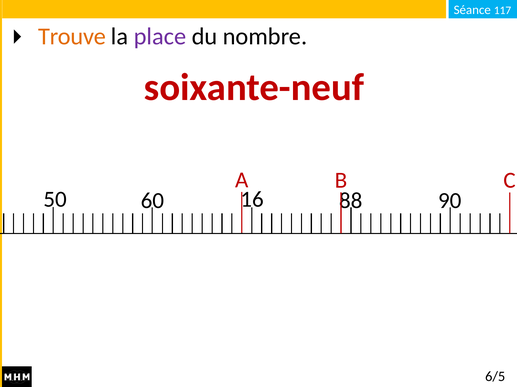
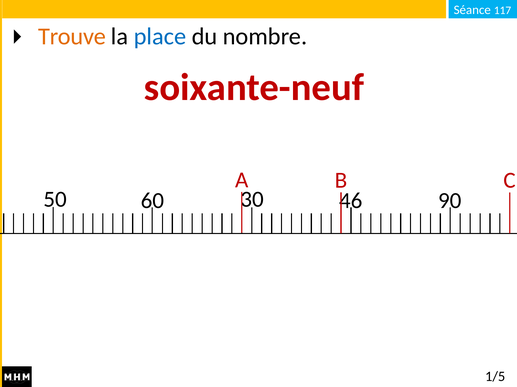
place colour: purple -> blue
16: 16 -> 30
88: 88 -> 46
6/5: 6/5 -> 1/5
